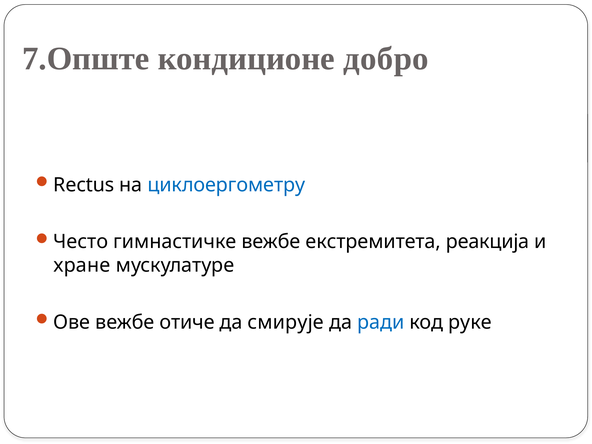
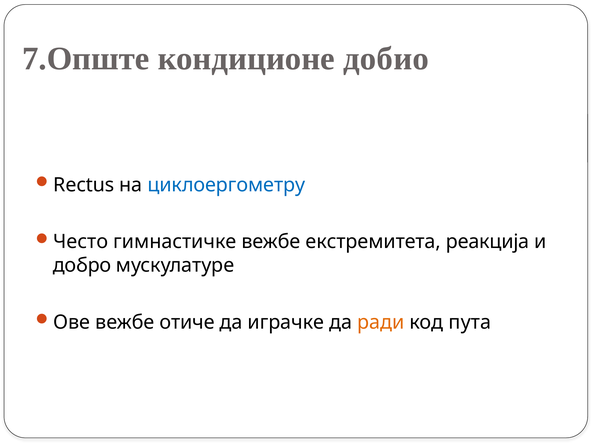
добро: добро -> добио
хране: хране -> добро
смирује: смирује -> играчке
ради colour: blue -> orange
руке: руке -> пута
